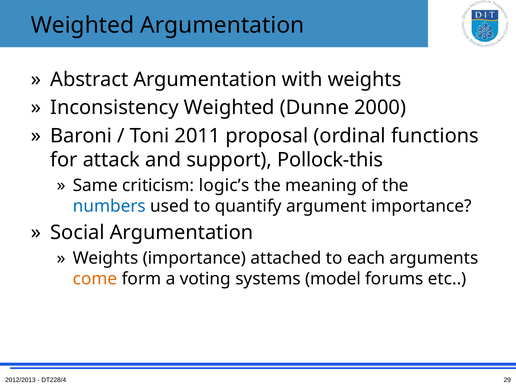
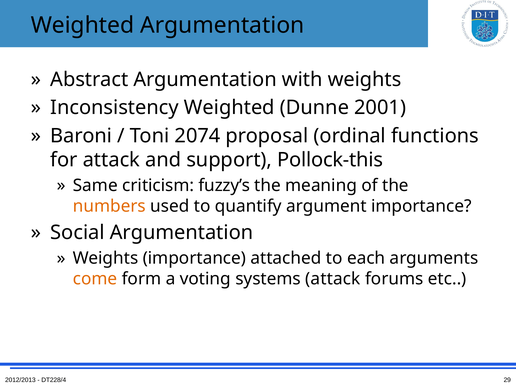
2000: 2000 -> 2001
2011: 2011 -> 2074
logic’s: logic’s -> fuzzy’s
numbers colour: blue -> orange
systems model: model -> attack
